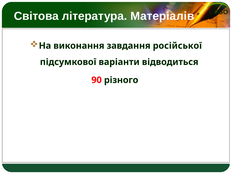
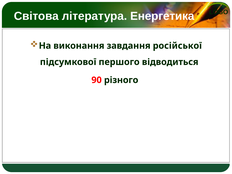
Матеріалів: Матеріалів -> Енергетика
варіанти: варіанти -> першого
